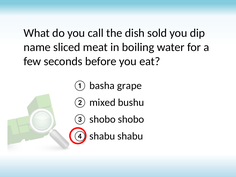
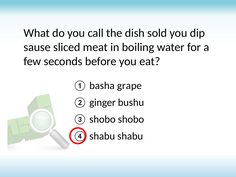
name: name -> sause
mixed: mixed -> ginger
